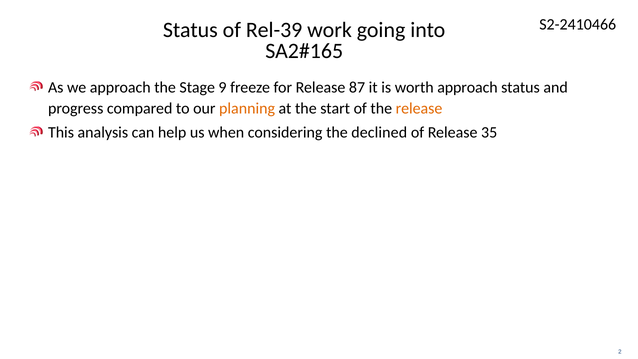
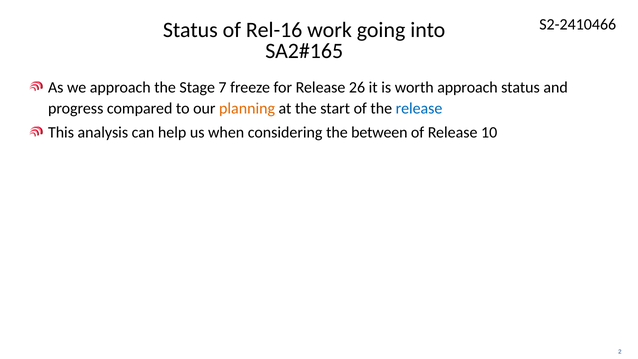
Rel-39: Rel-39 -> Rel-16
9: 9 -> 7
87: 87 -> 26
release at (419, 108) colour: orange -> blue
declined: declined -> between
35: 35 -> 10
